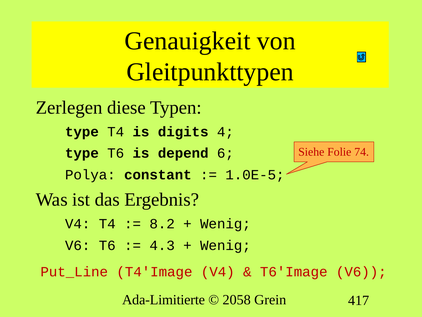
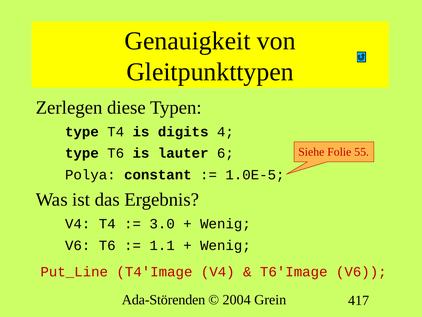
74: 74 -> 55
depend: depend -> lauter
8.2: 8.2 -> 3.0
4.3: 4.3 -> 1.1
Ada-Limitierte: Ada-Limitierte -> Ada-Störenden
2058: 2058 -> 2004
